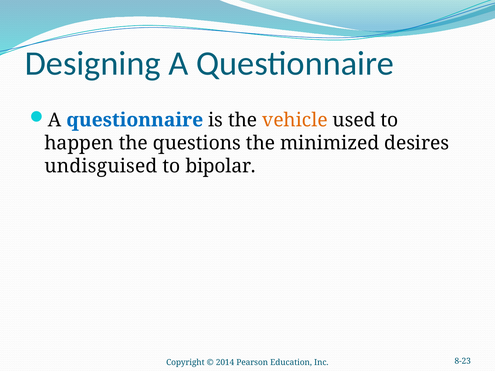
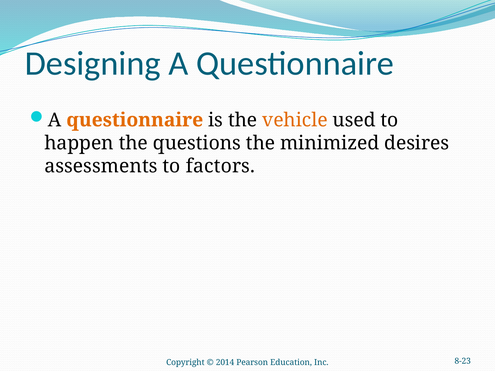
questionnaire at (135, 120) colour: blue -> orange
undisguised: undisguised -> assessments
bipolar: bipolar -> factors
